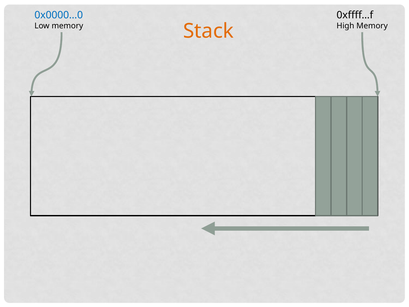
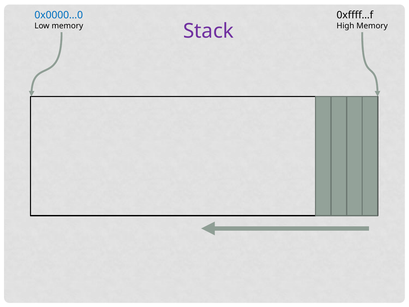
Stack colour: orange -> purple
